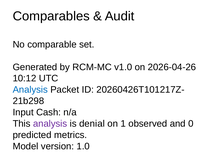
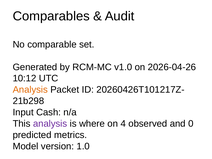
Analysis at (30, 90) colour: blue -> orange
denial: denial -> where
1: 1 -> 4
